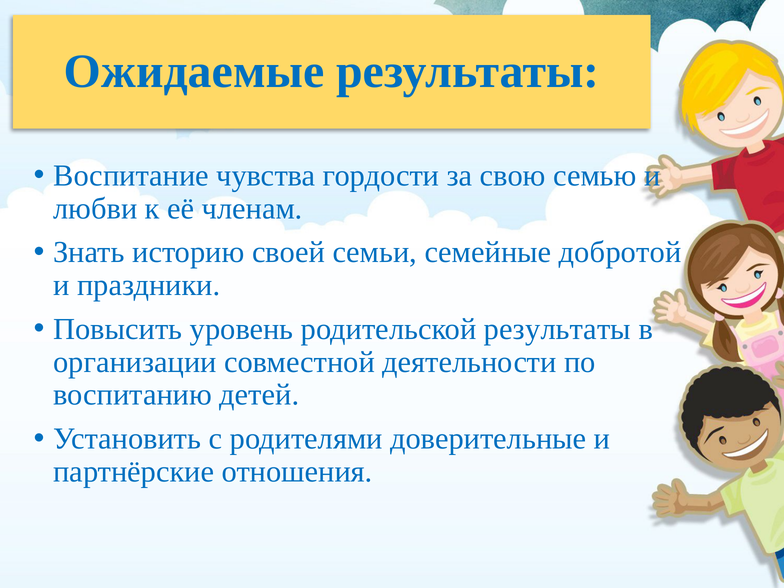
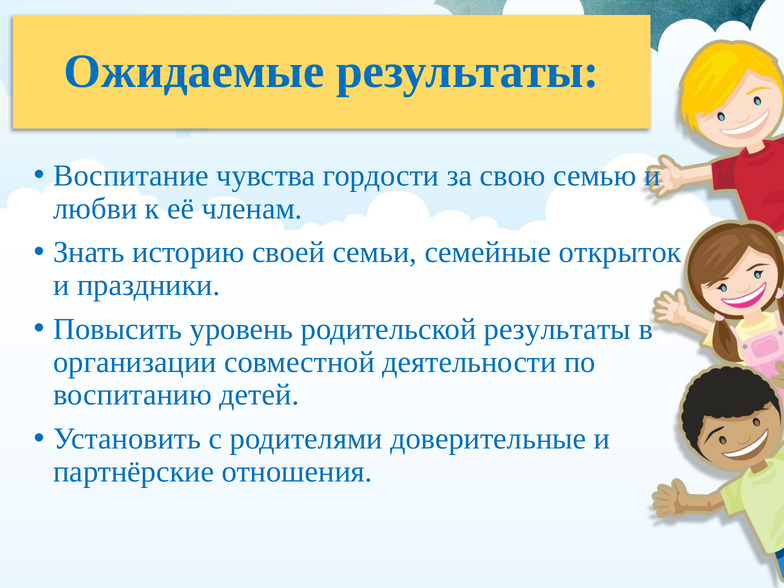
добротой: добротой -> открыток
